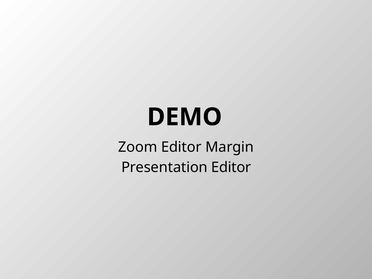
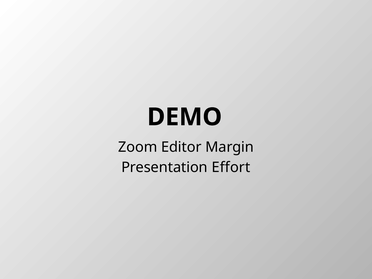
Presentation Editor: Editor -> Effort
